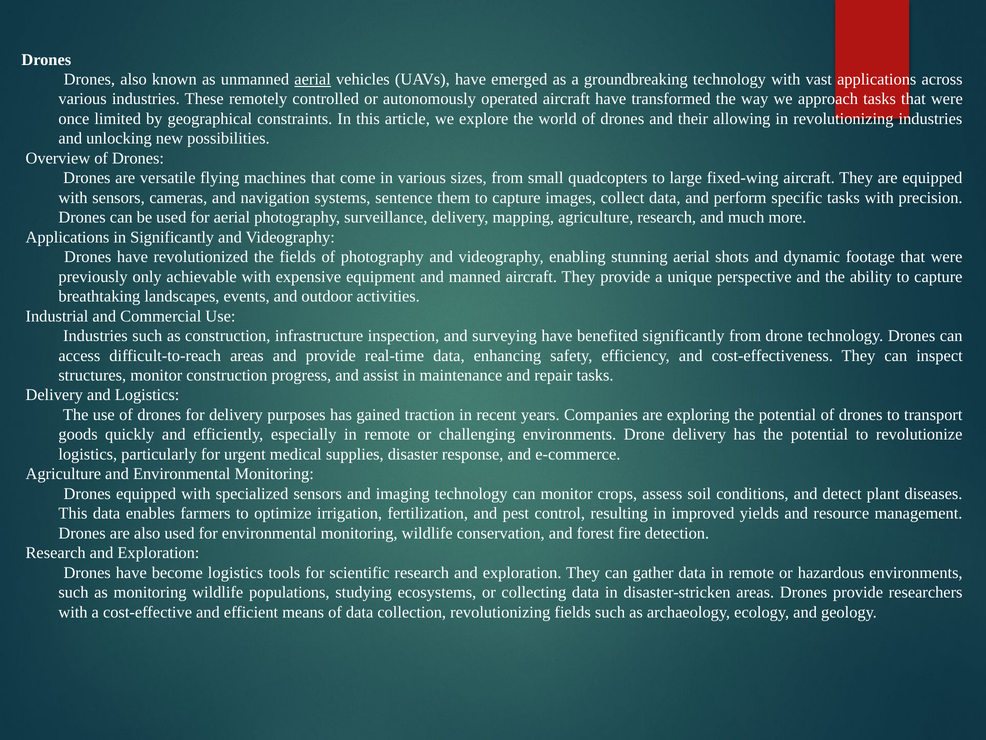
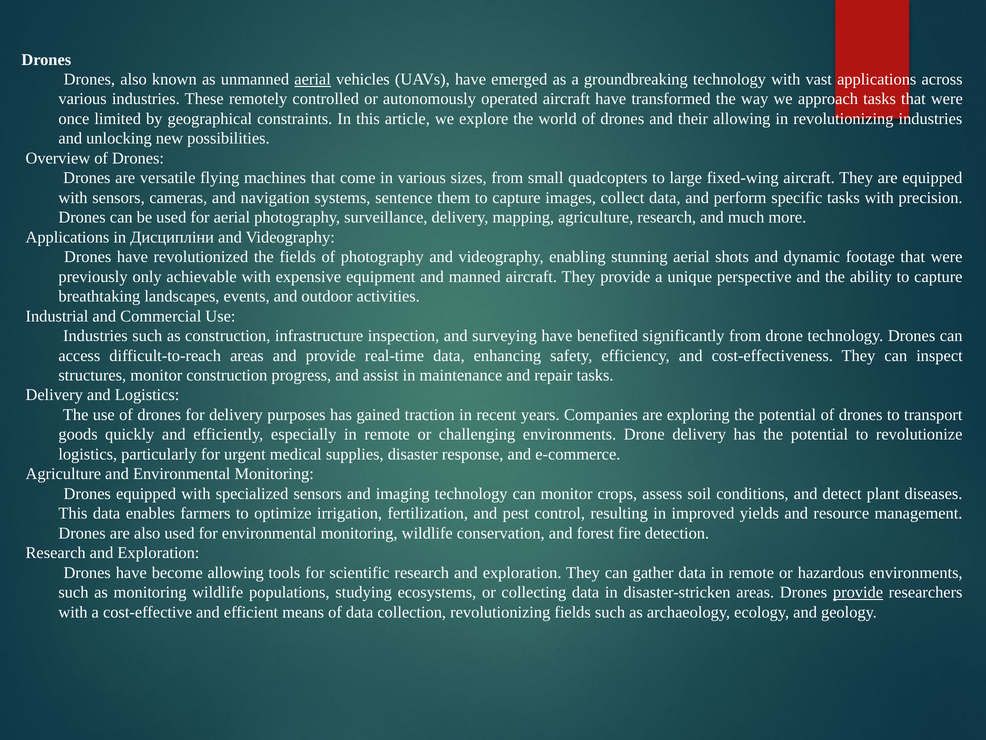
in Significantly: Significantly -> Дисципліни
become logistics: logistics -> allowing
provide at (858, 592) underline: none -> present
